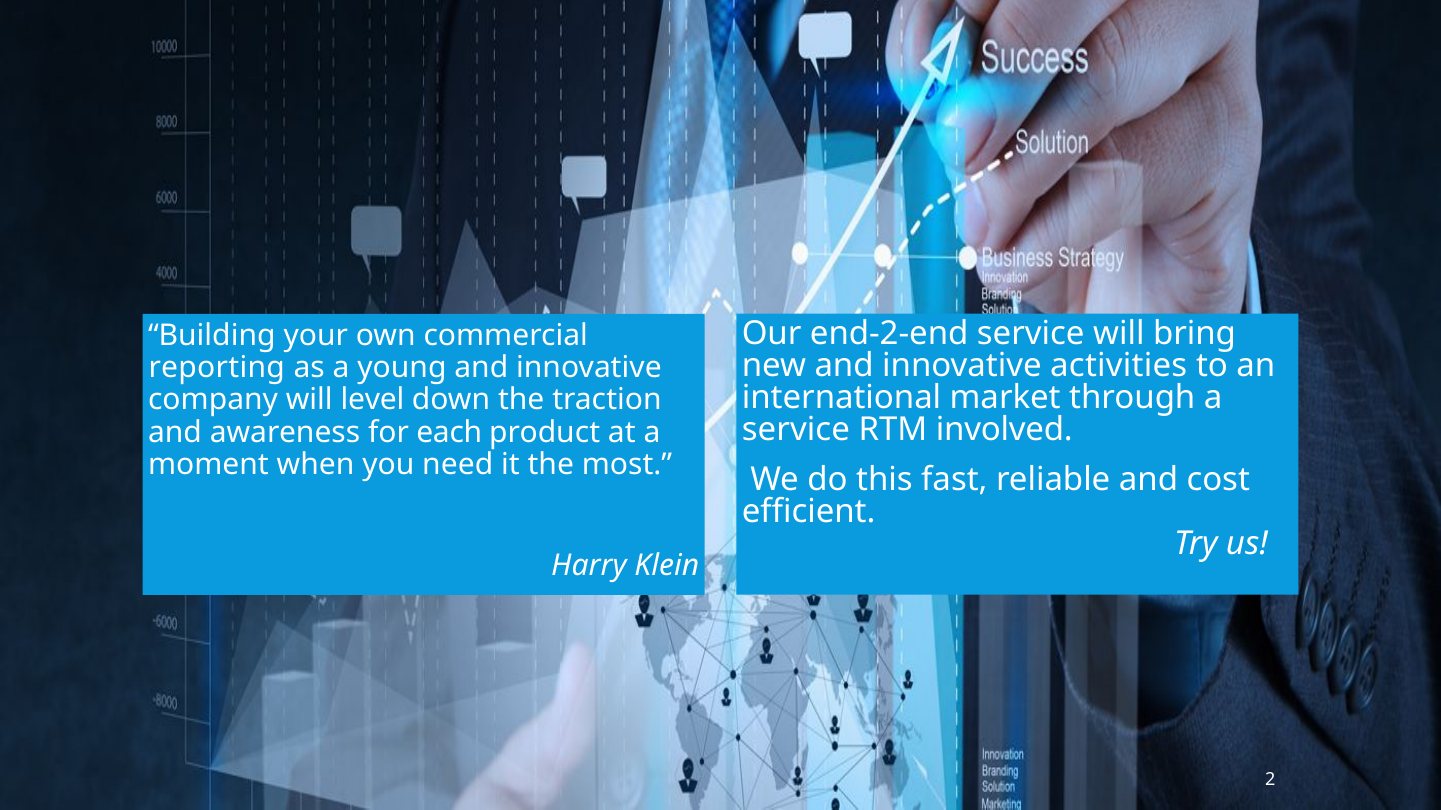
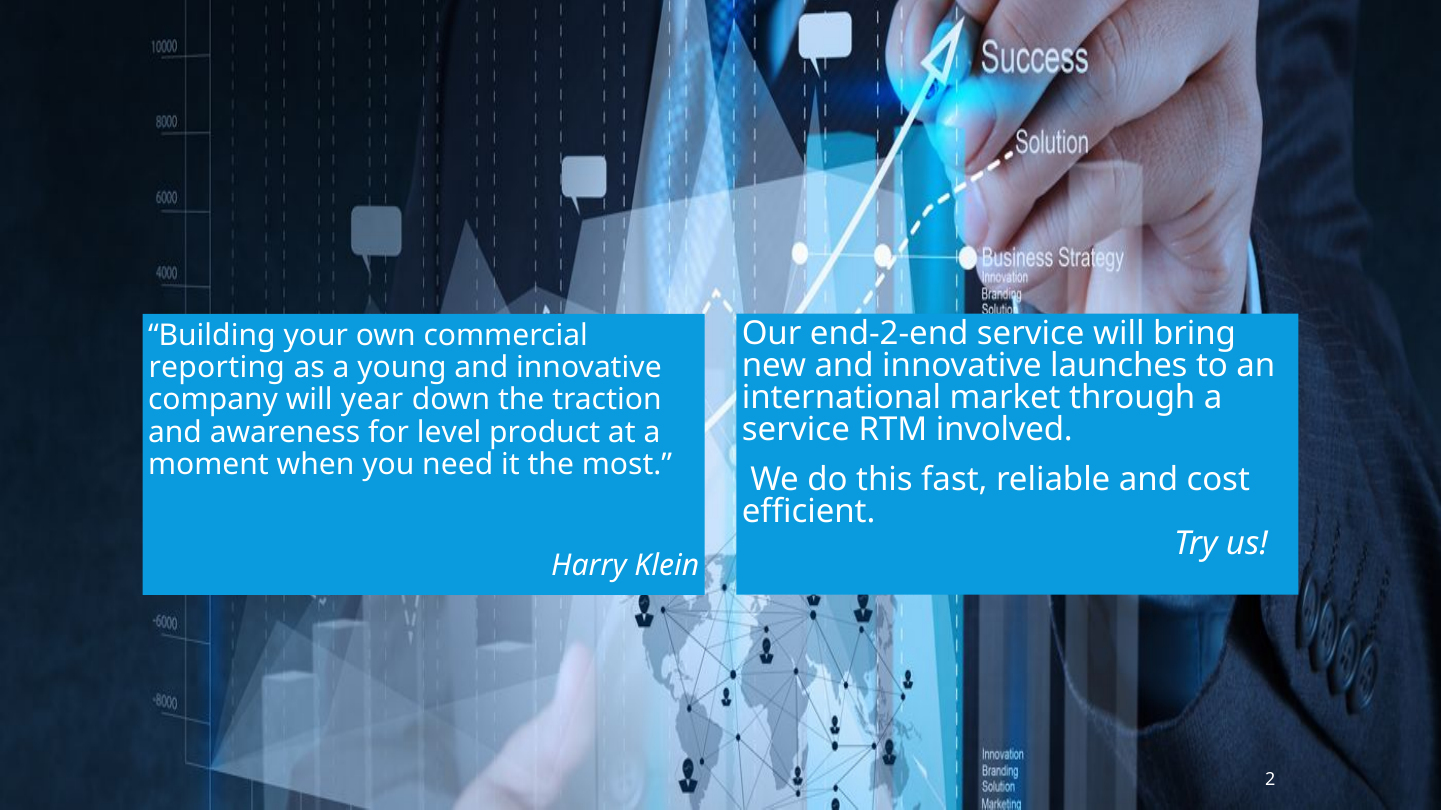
activities: activities -> launches
level: level -> year
each: each -> level
